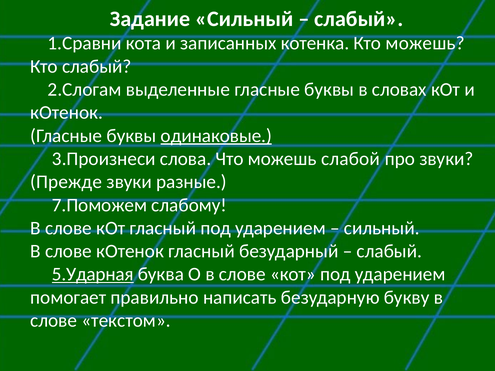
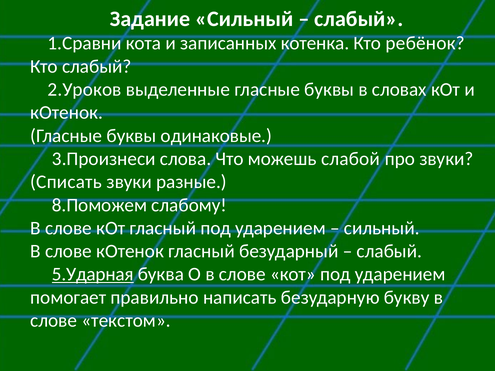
Кто можешь: можешь -> ребёнок
2.Слогам: 2.Слогам -> 2.Уроков
одинаковые underline: present -> none
Прежде: Прежде -> Списать
7.Поможем: 7.Поможем -> 8.Поможем
